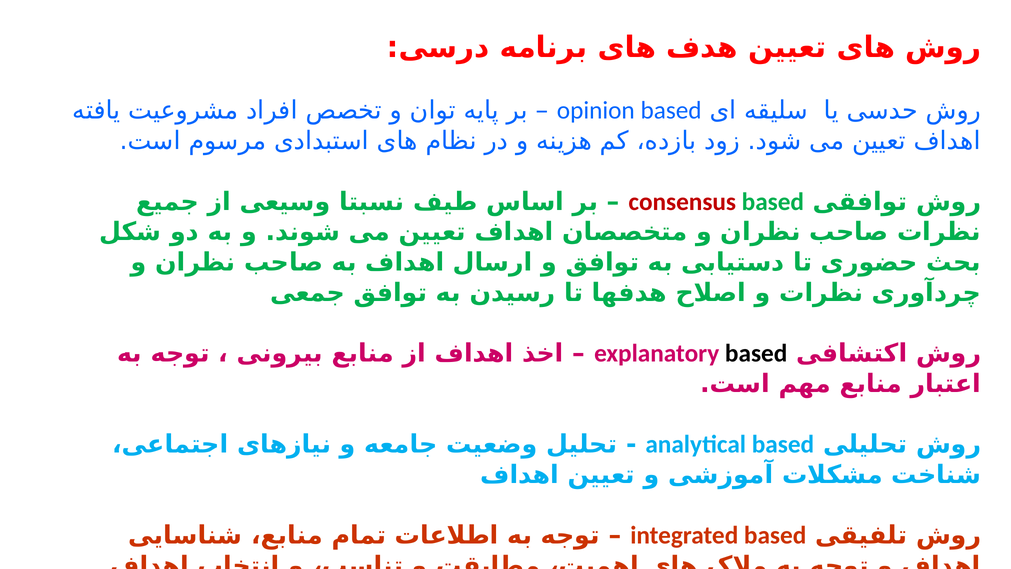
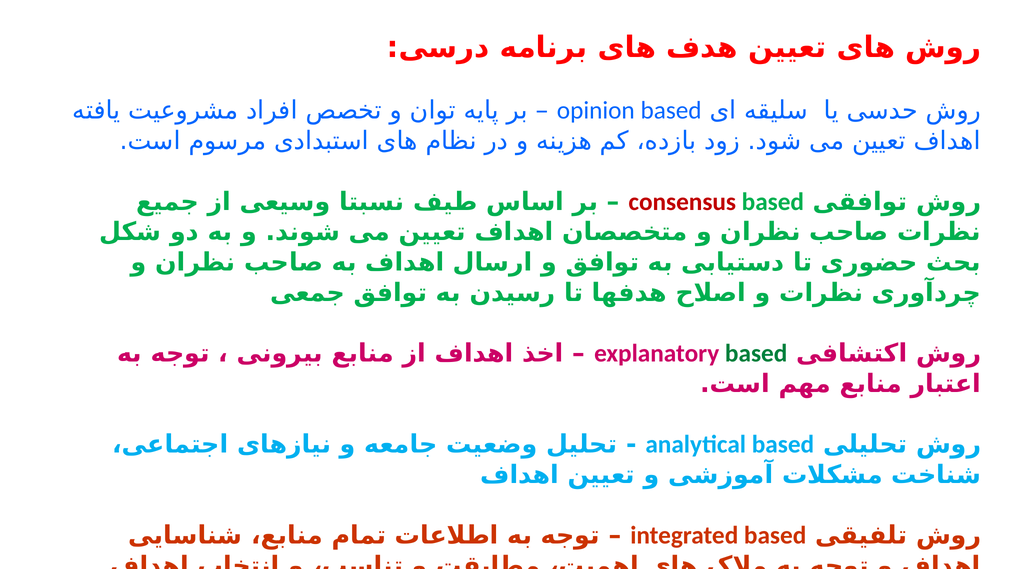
based at (756, 353) colour: black -> green
